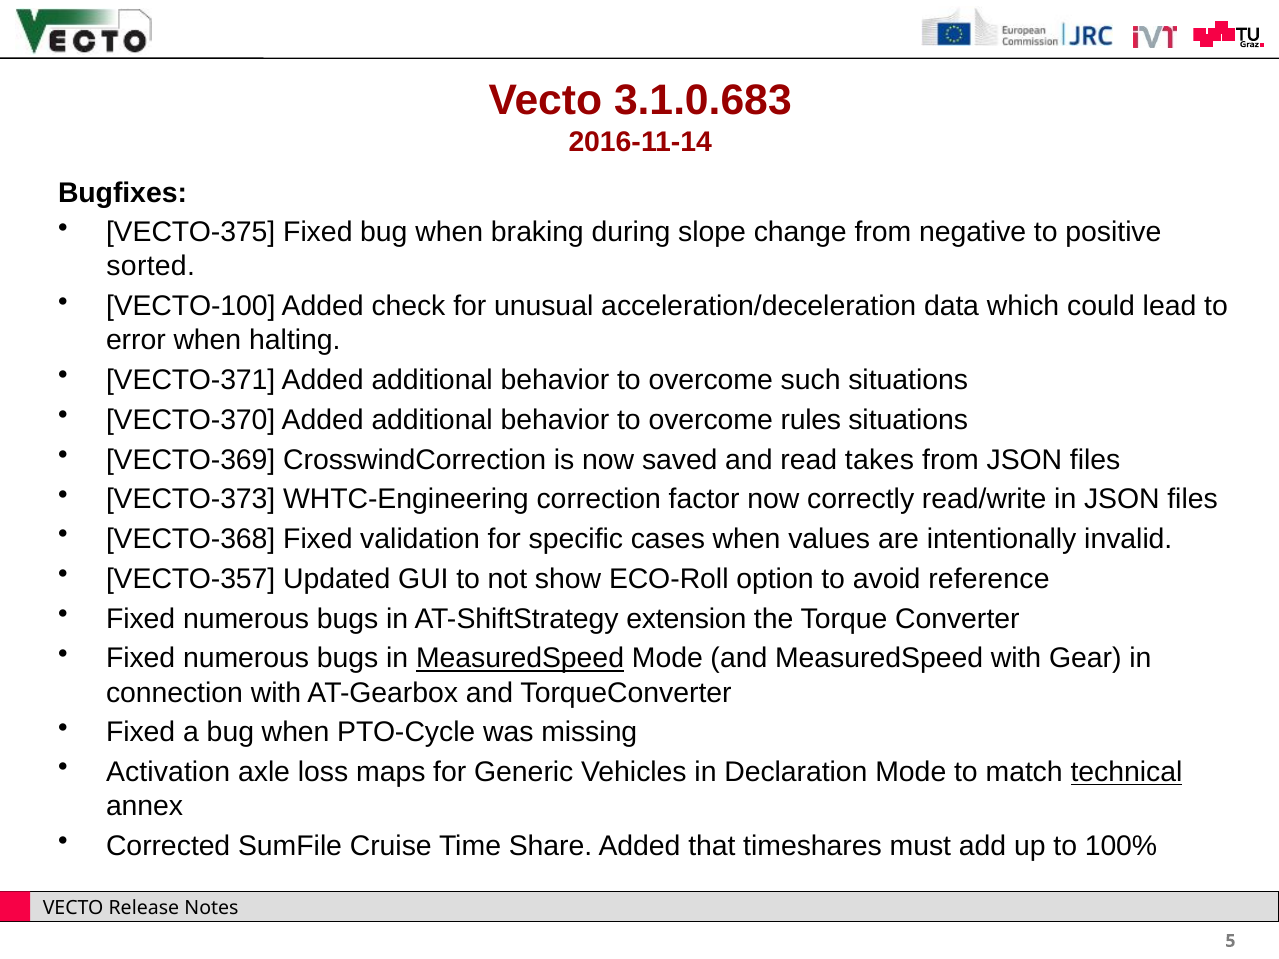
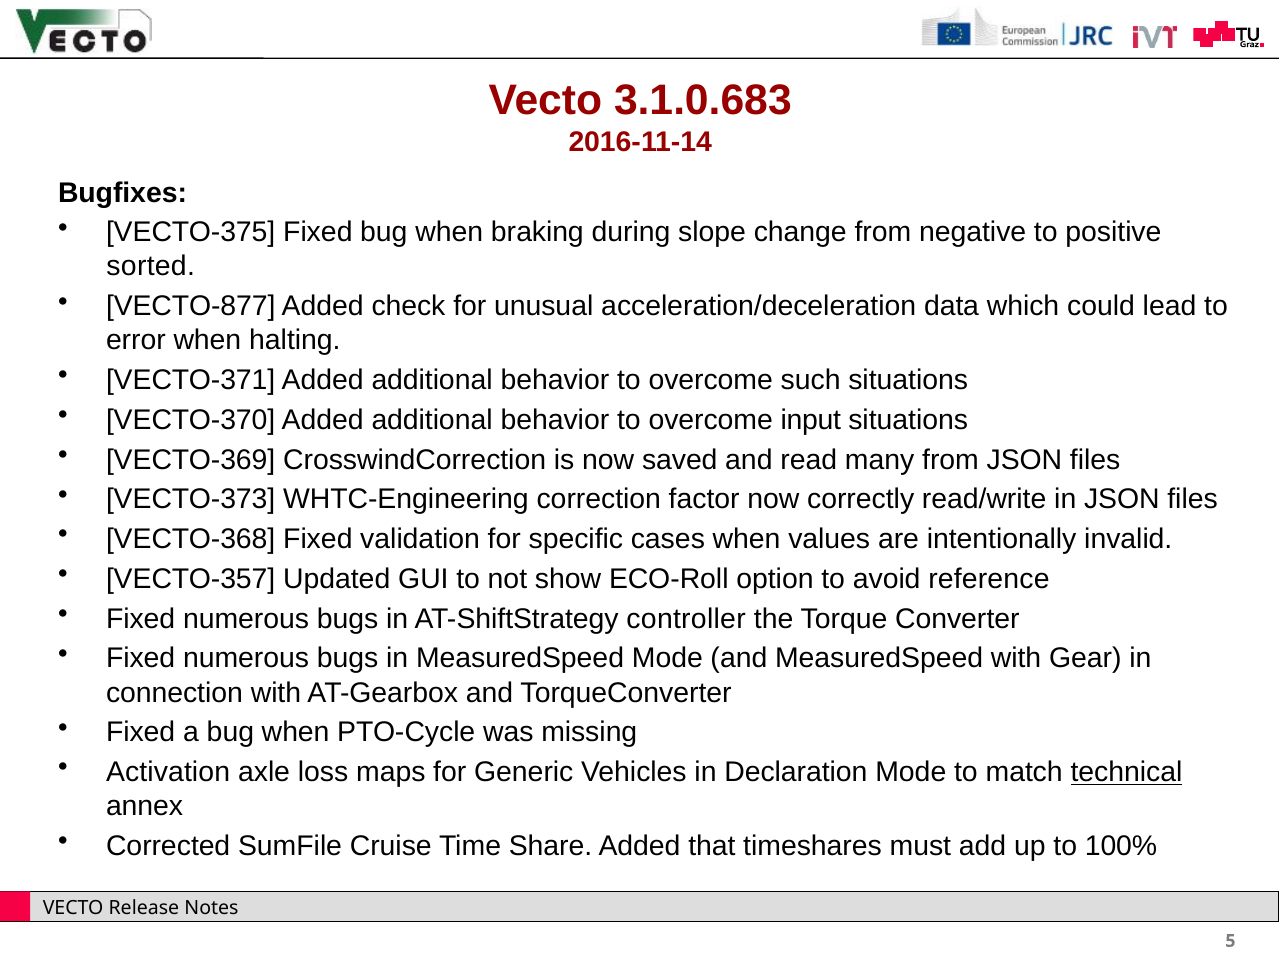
VECTO-100: VECTO-100 -> VECTO-877
rules: rules -> input
takes: takes -> many
extension: extension -> controller
MeasuredSpeed at (520, 659) underline: present -> none
